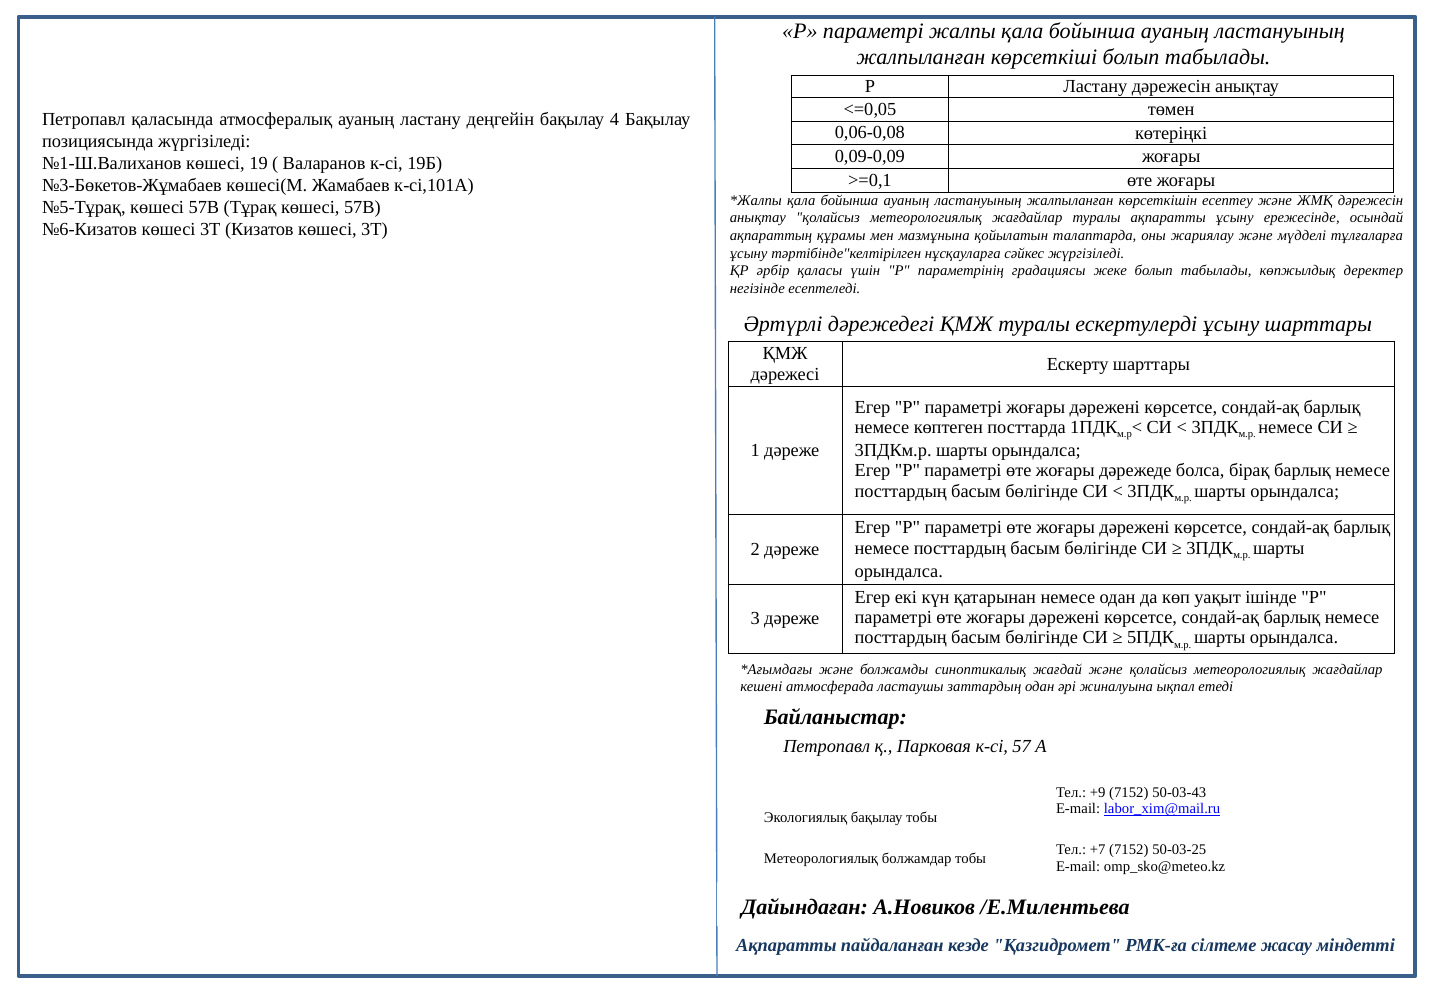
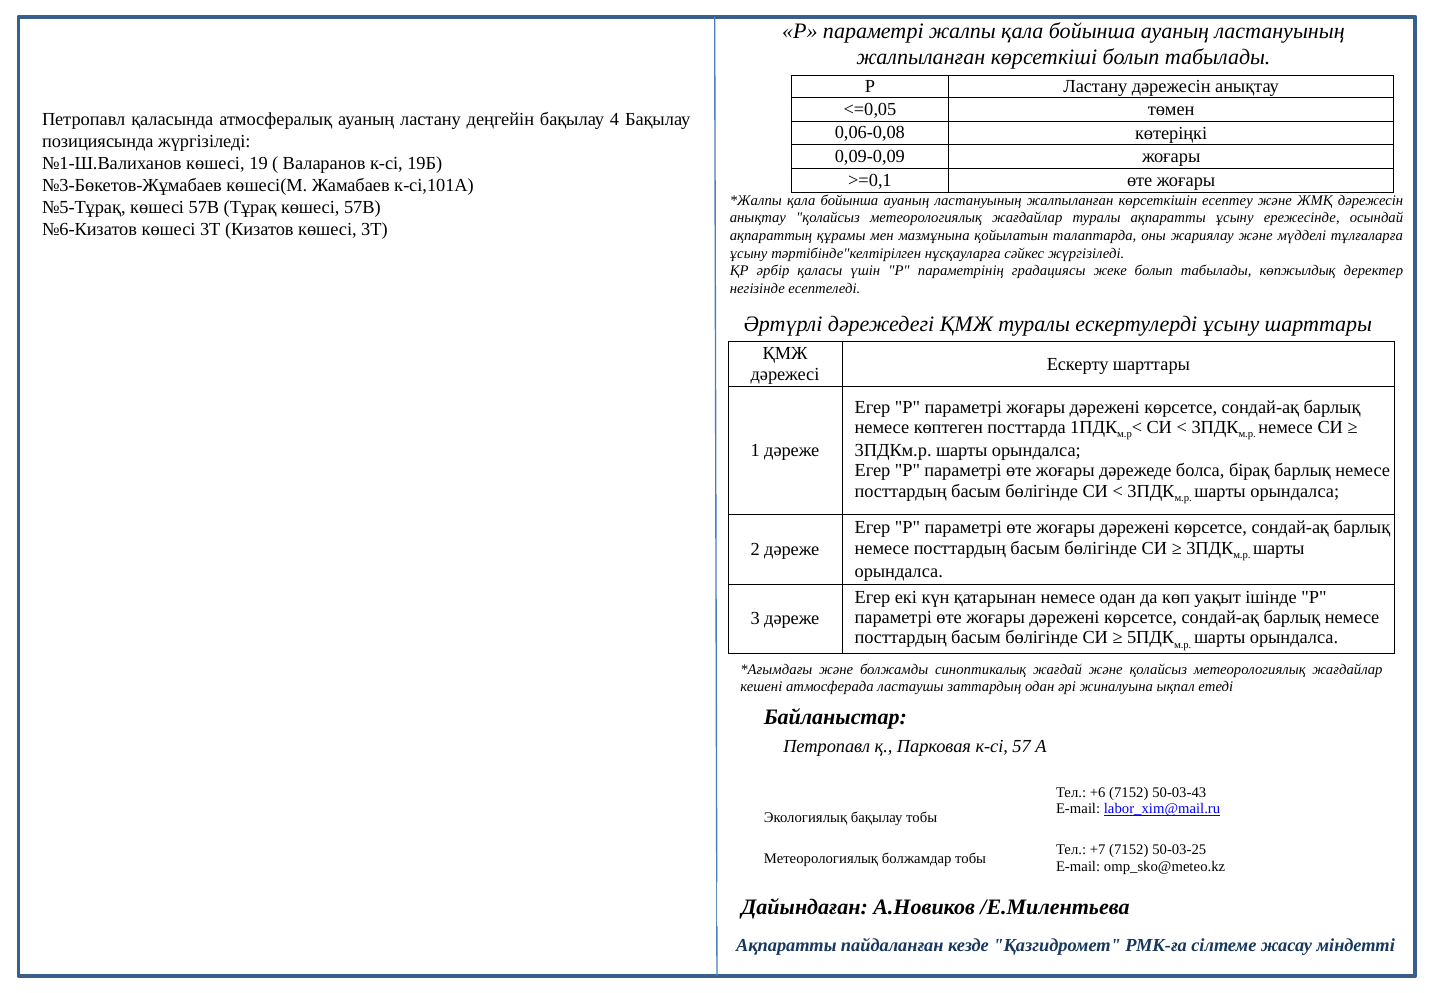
+9: +9 -> +6
